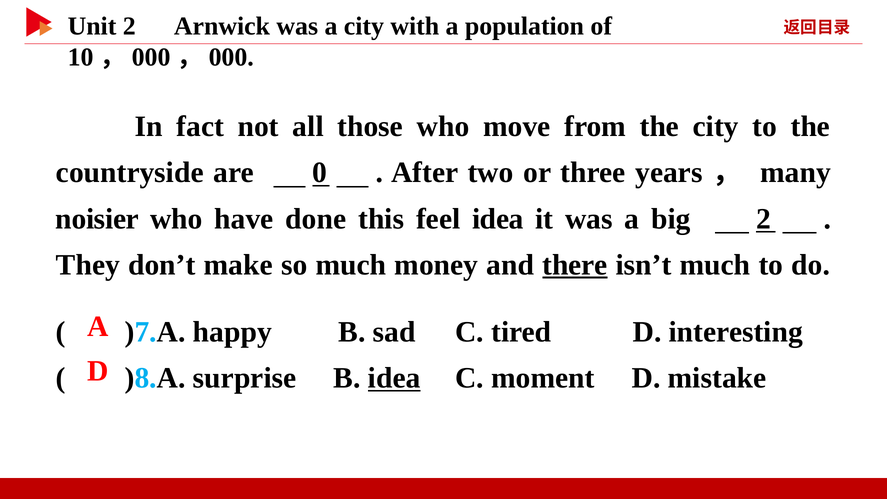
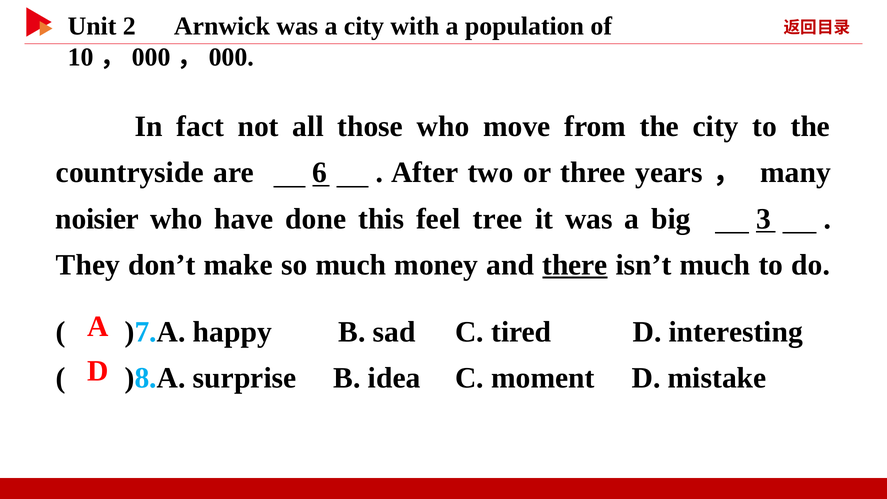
0: 0 -> 6
feel idea: idea -> tree
big 2: 2 -> 3
idea at (394, 378) underline: present -> none
